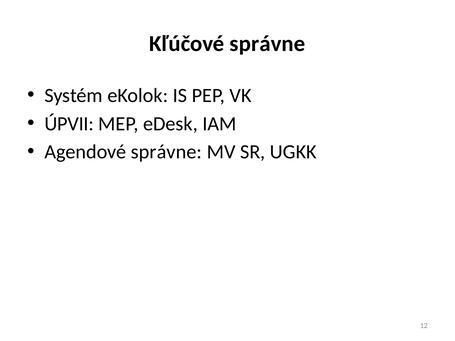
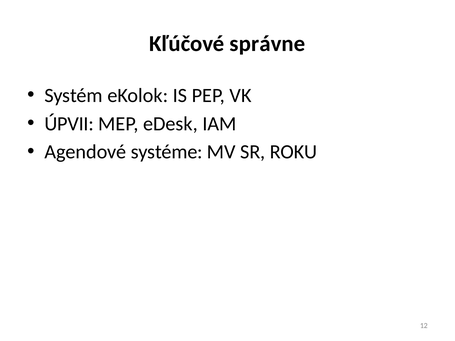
Agendové správne: správne -> systéme
UGKK: UGKK -> ROKU
